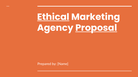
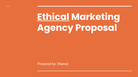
Proposal underline: present -> none
